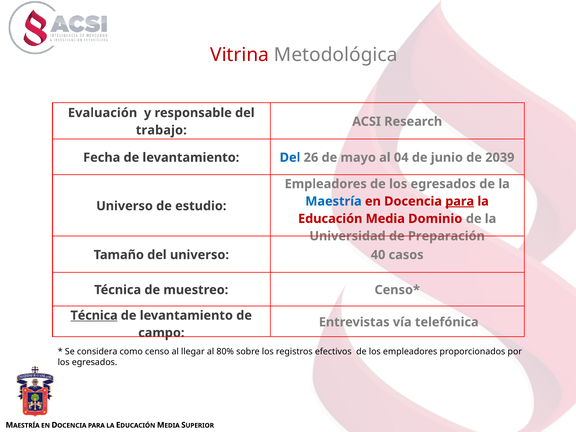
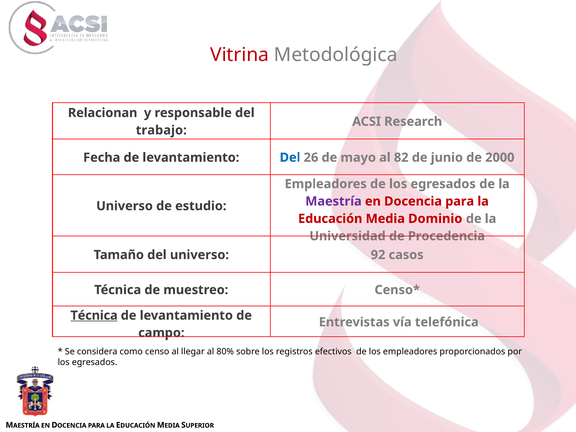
Evaluación: Evaluación -> Relacionan
04: 04 -> 82
2039: 2039 -> 2000
Maestría at (334, 201) colour: blue -> purple
para at (460, 201) underline: present -> none
Preparación: Preparación -> Procedencia
40: 40 -> 92
